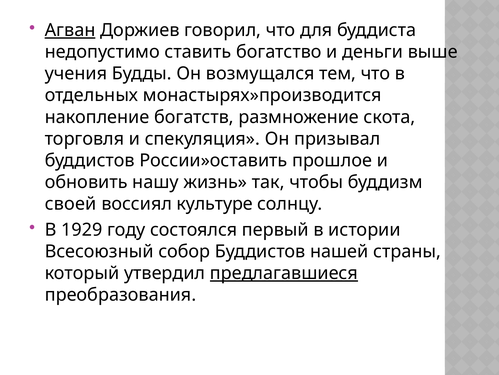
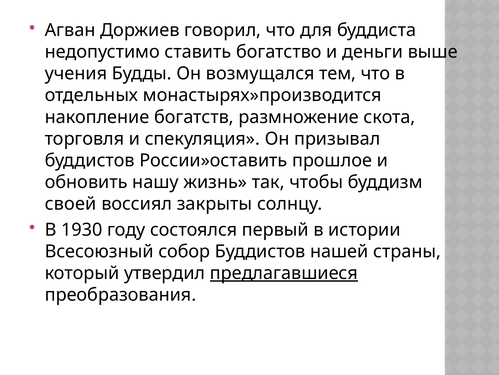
Агван underline: present -> none
культуре: культуре -> закрыты
1929: 1929 -> 1930
